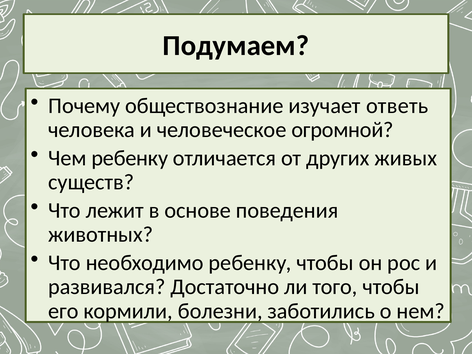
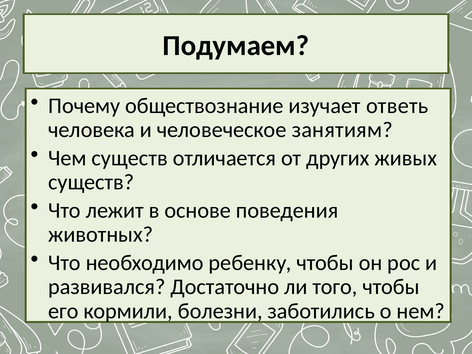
огромной: огромной -> занятиям
Чем ребенку: ребенку -> существ
